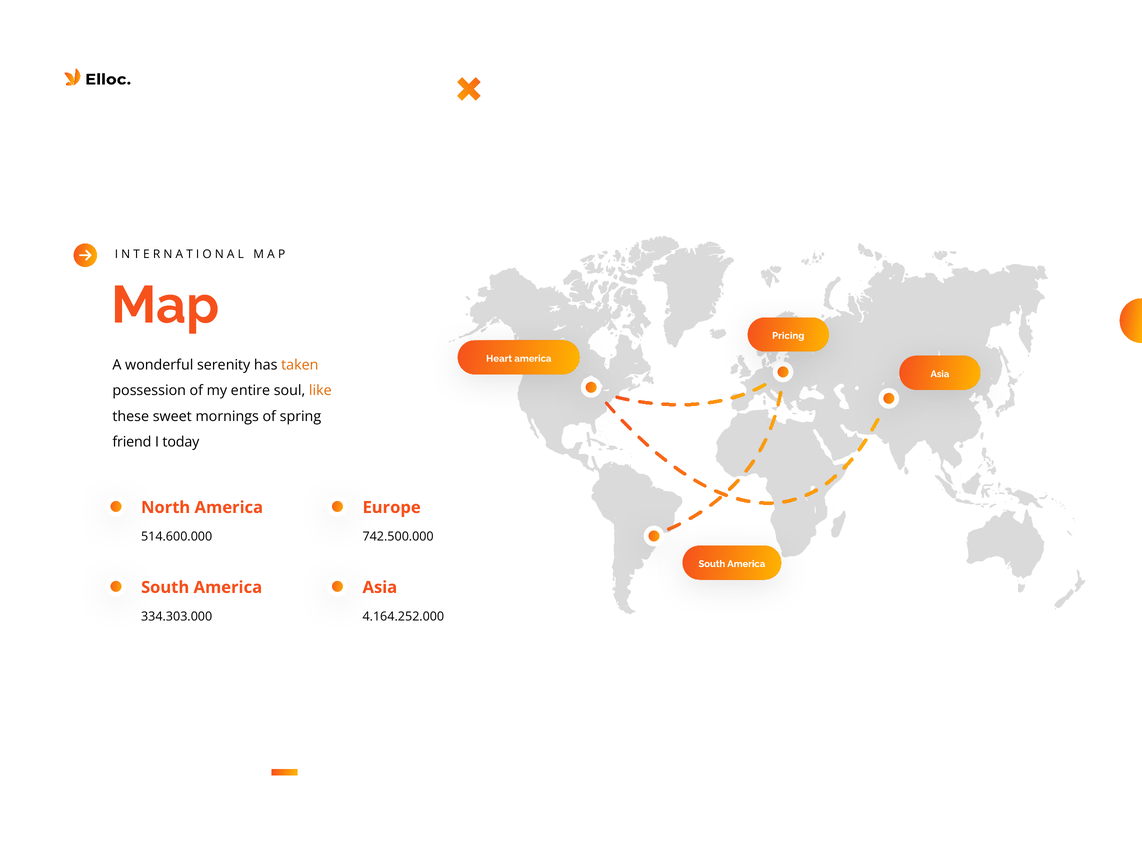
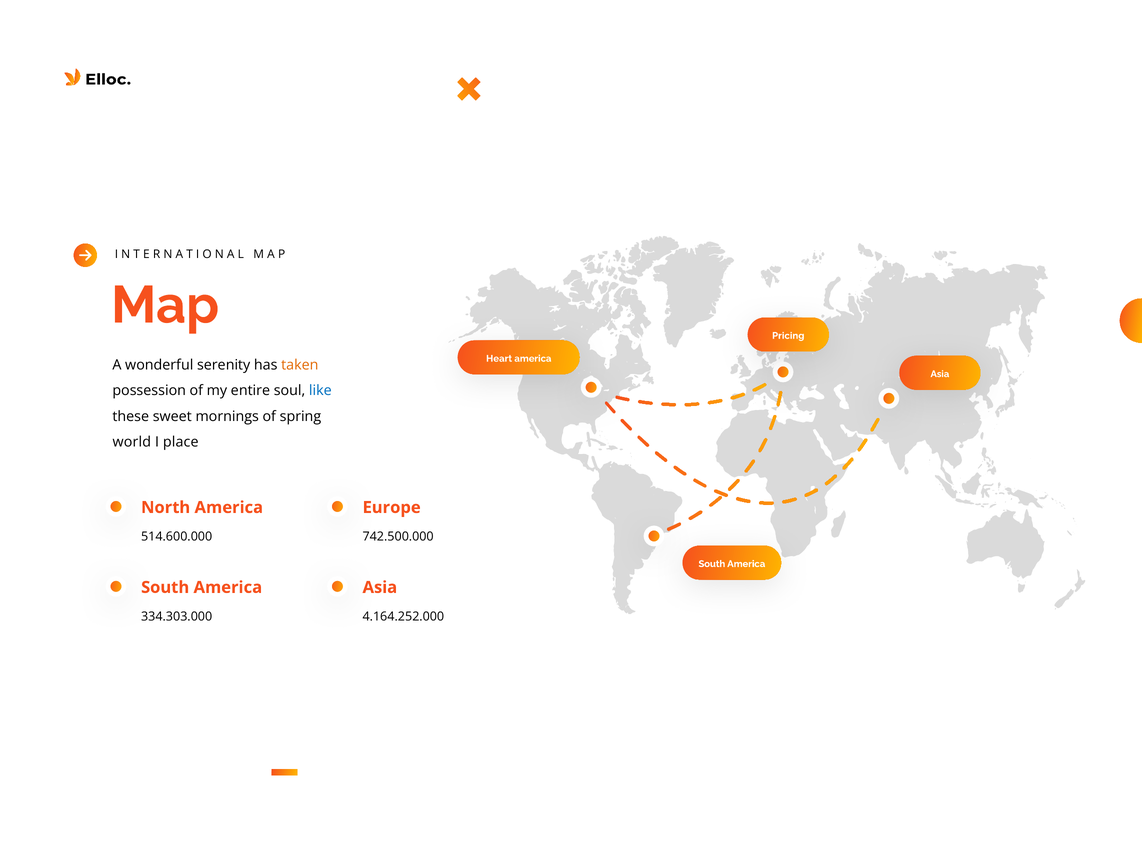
like colour: orange -> blue
friend: friend -> world
today: today -> place
